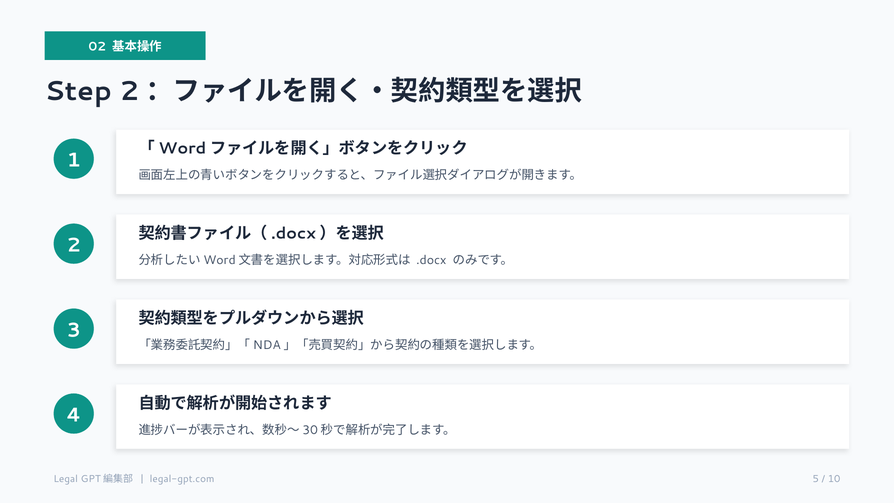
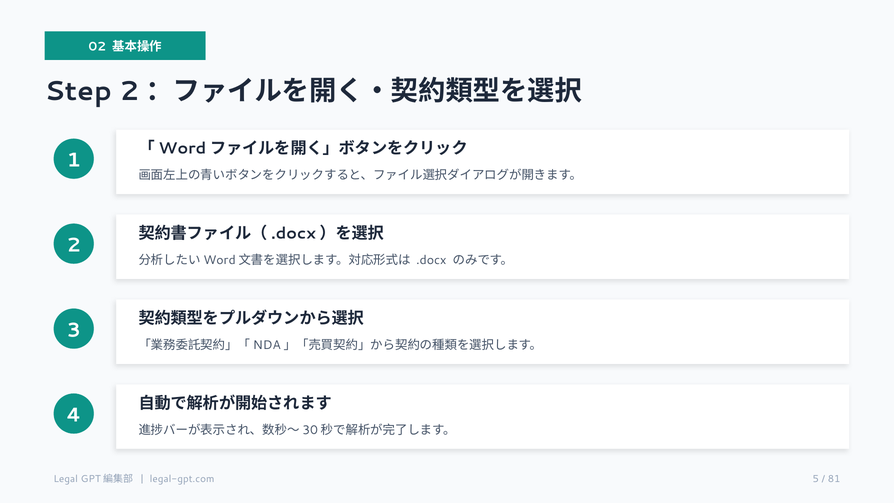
10: 10 -> 81
